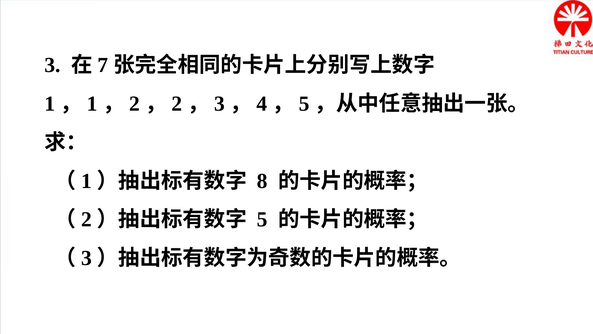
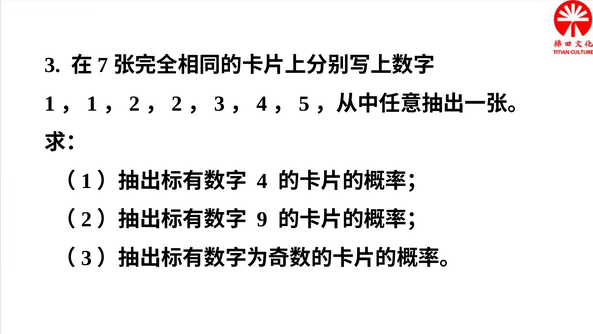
8: 8 -> 4
5: 5 -> 9
